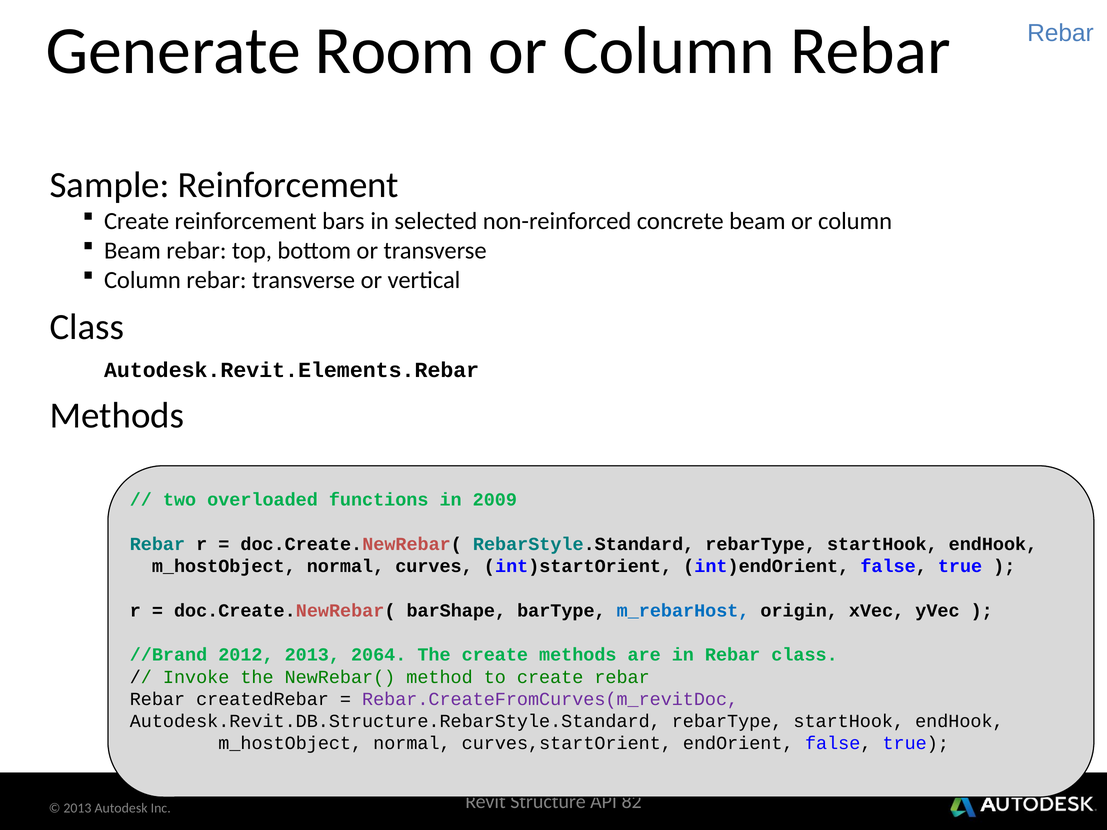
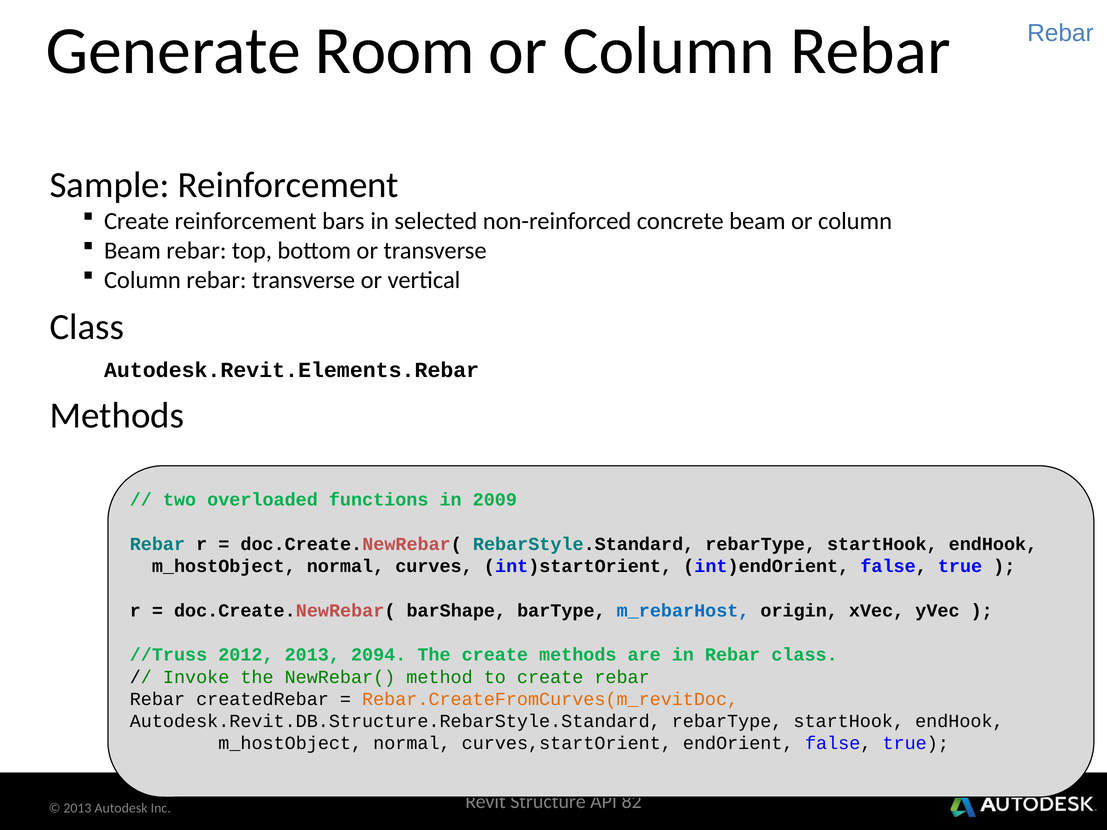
//Brand: //Brand -> //Truss
2064: 2064 -> 2094
Rebar.CreateFromCurves(m_revitDoc colour: purple -> orange
